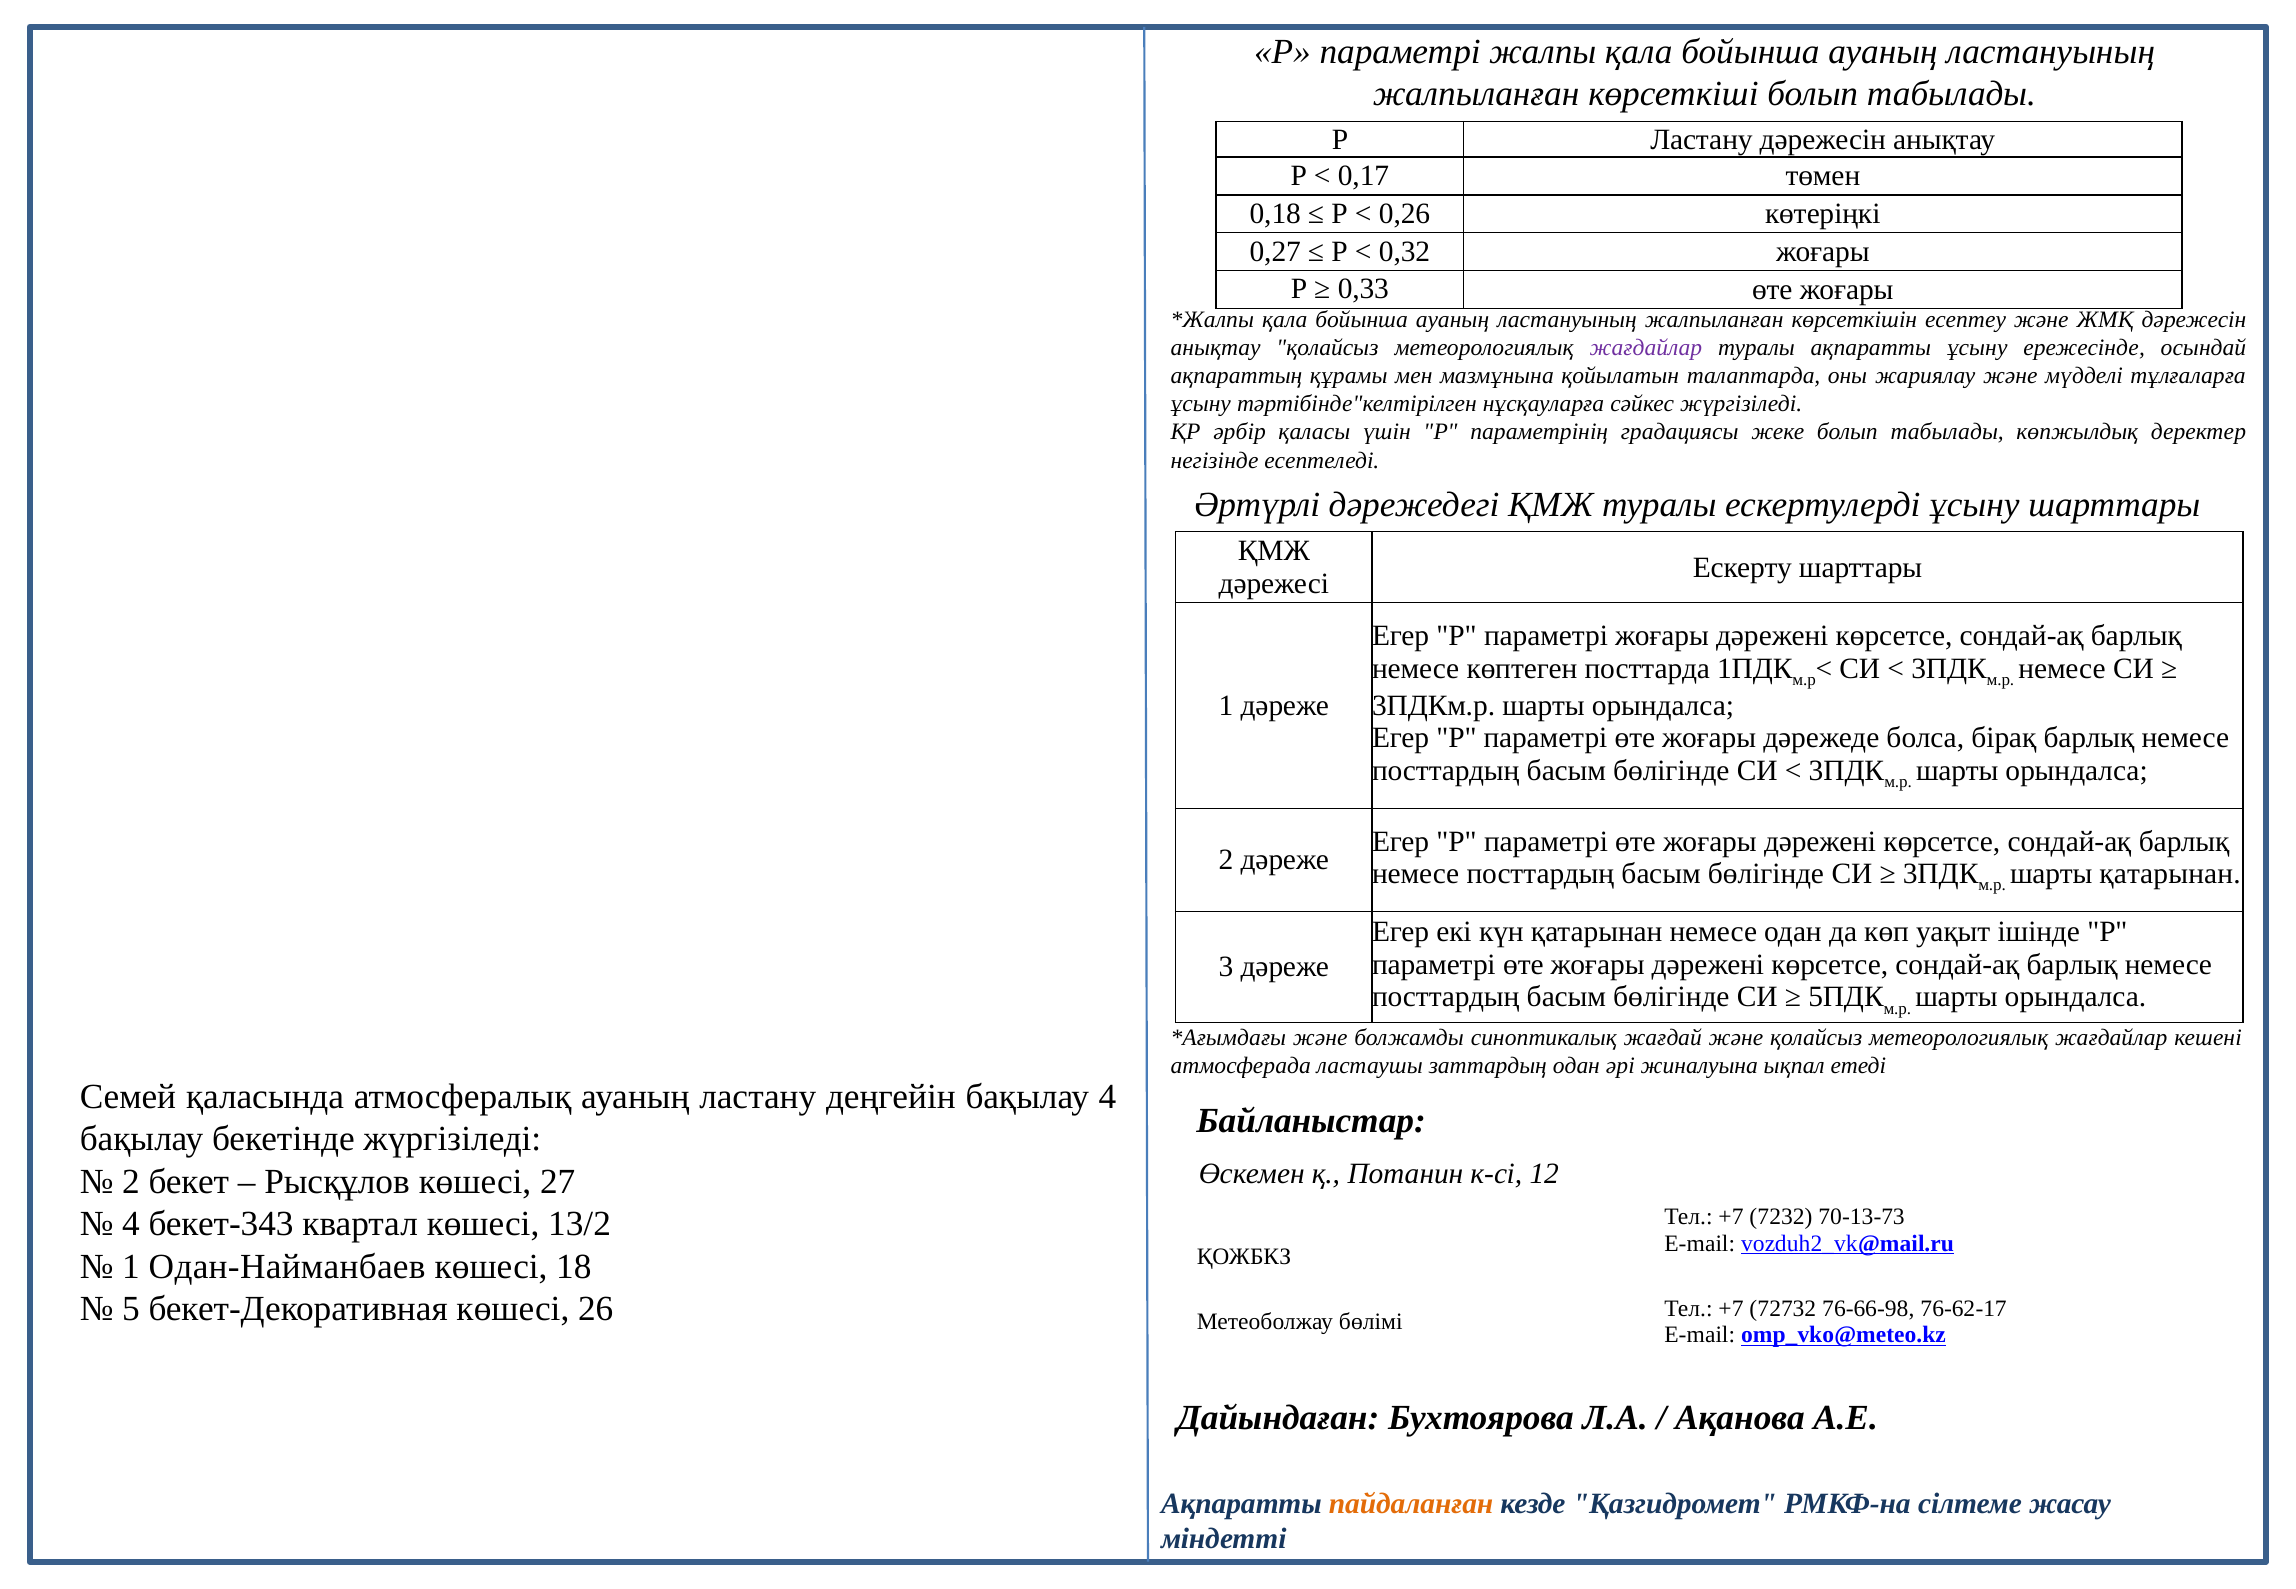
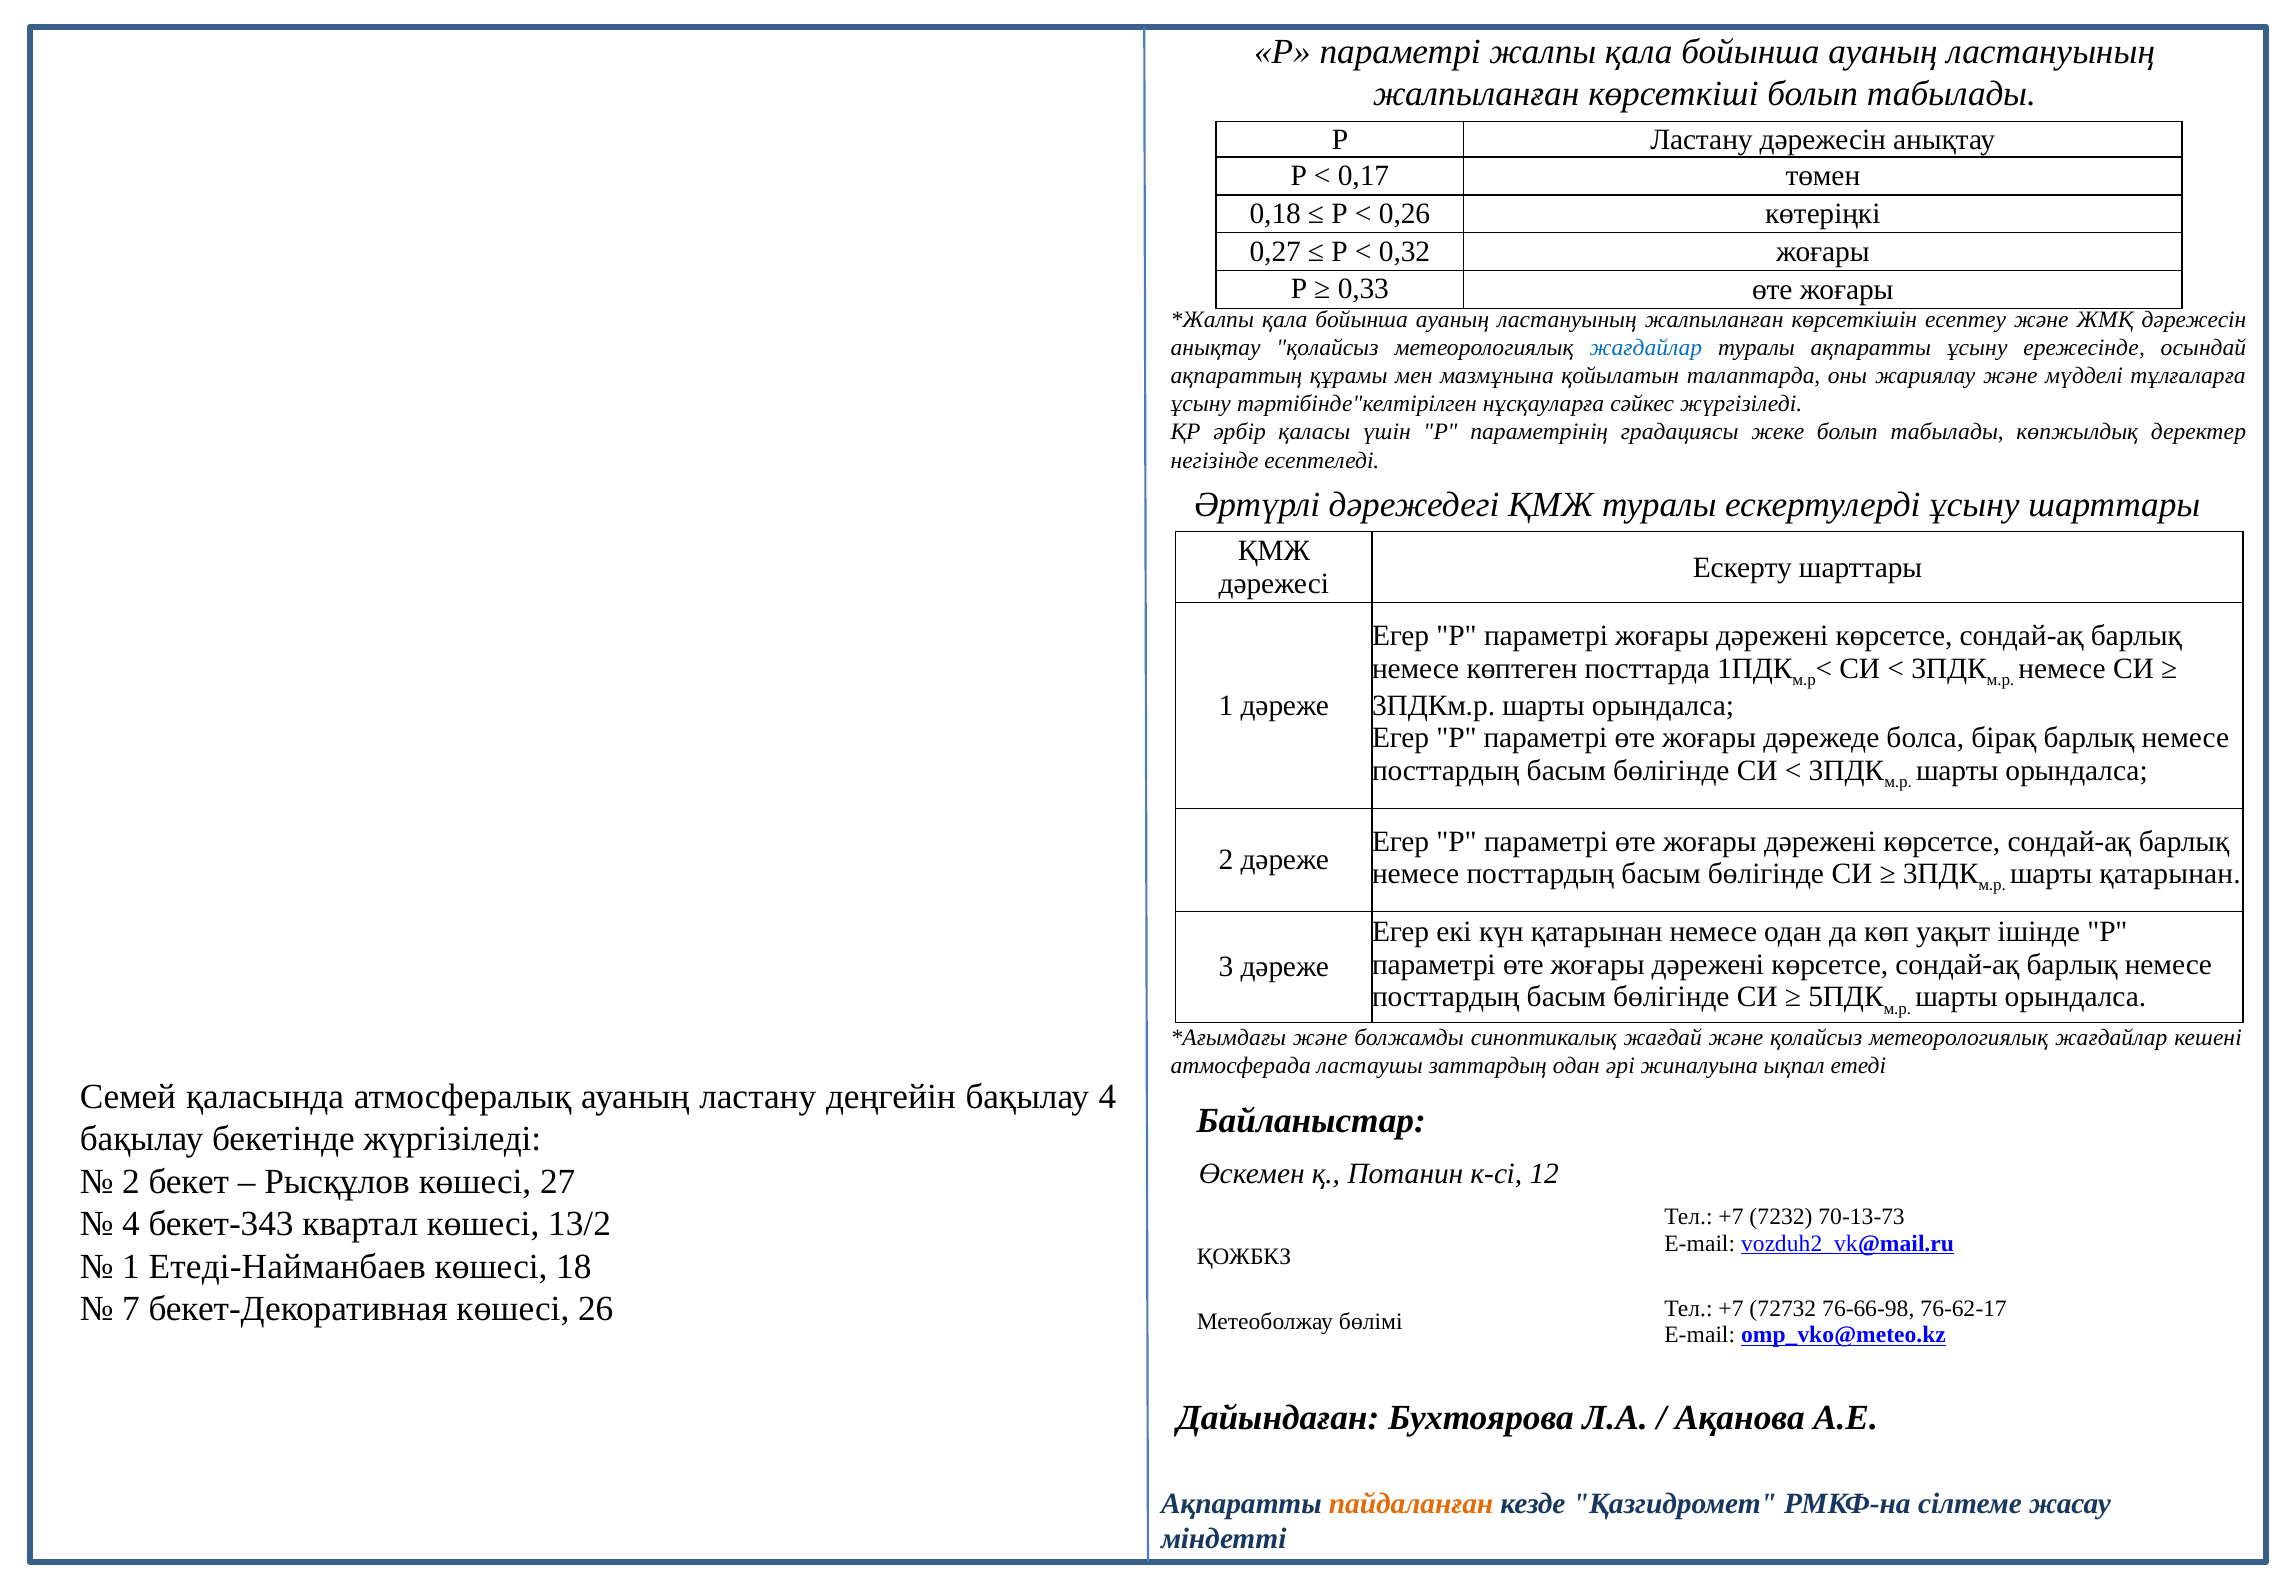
жағдайлар at (1646, 348) colour: purple -> blue
Одан-Найманбаев: Одан-Найманбаев -> Етеді-Найманбаев
5: 5 -> 7
